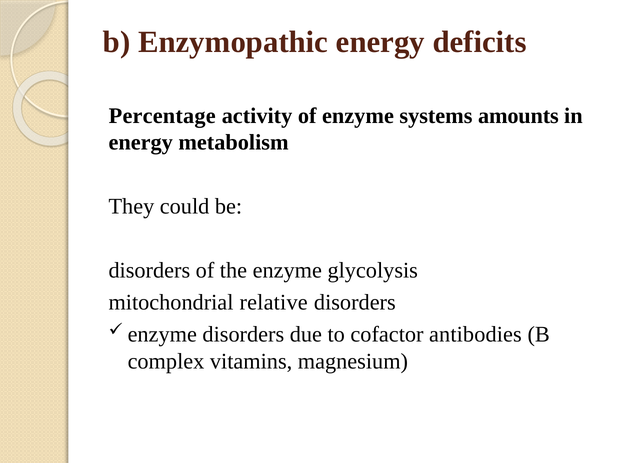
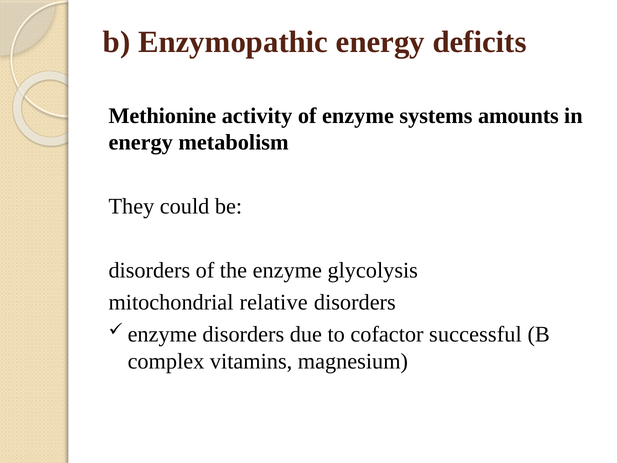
Percentage: Percentage -> Methionine
antibodies: antibodies -> successful
